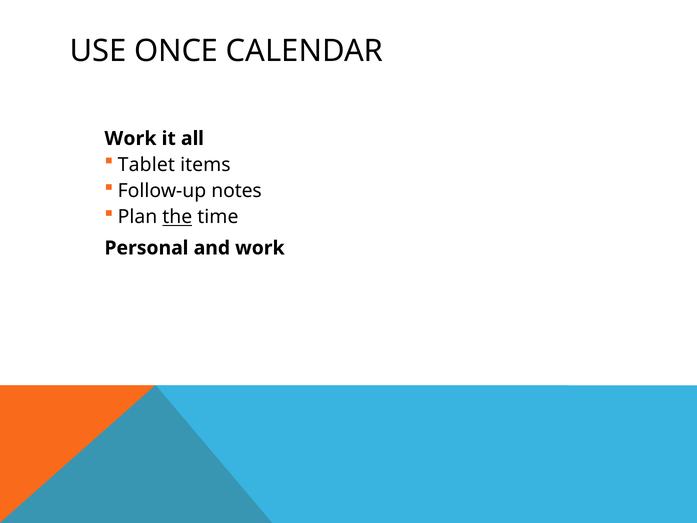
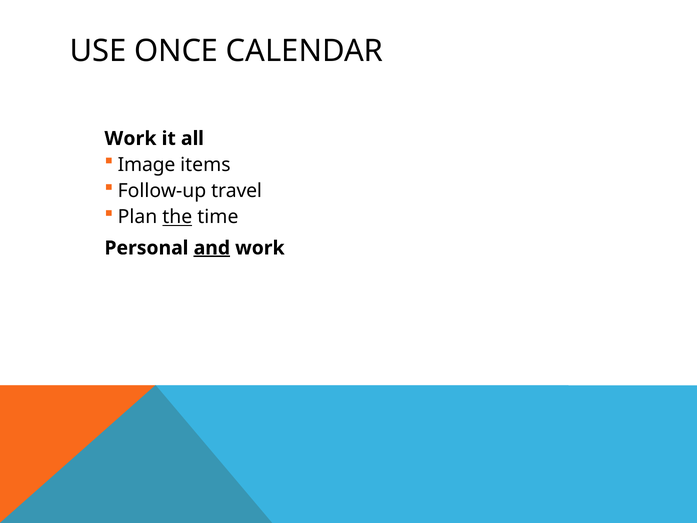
Tablet: Tablet -> Image
notes: notes -> travel
and underline: none -> present
